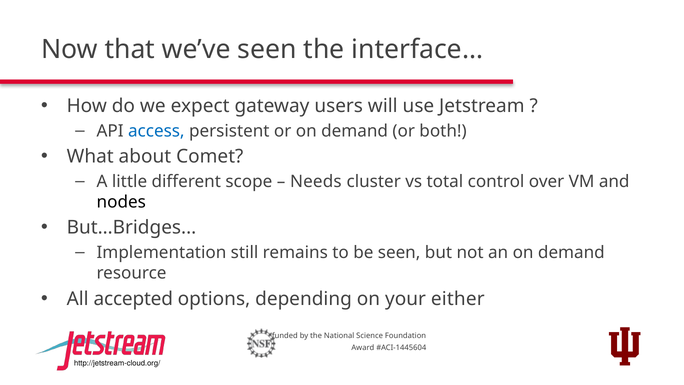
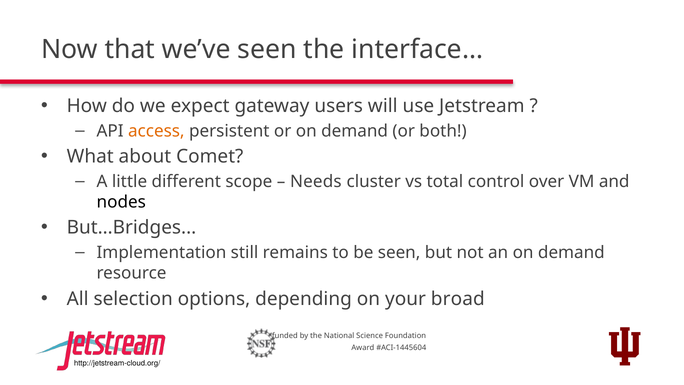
access colour: blue -> orange
accepted: accepted -> selection
either: either -> broad
